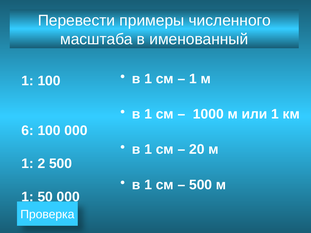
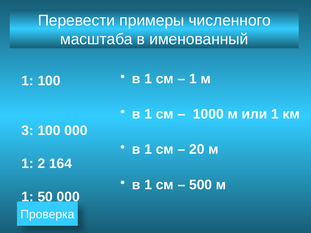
6: 6 -> 3
2 500: 500 -> 164
